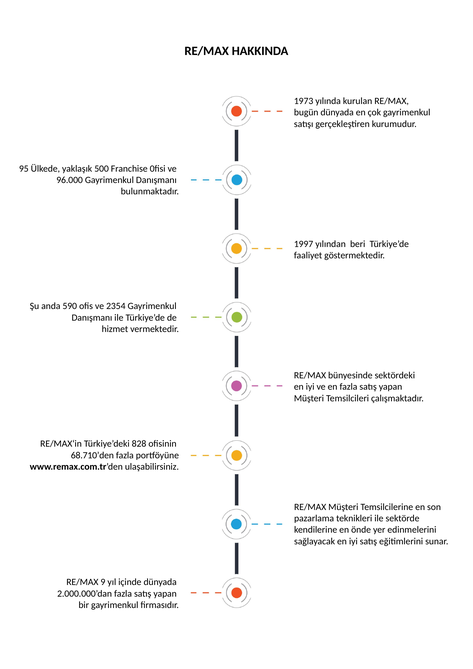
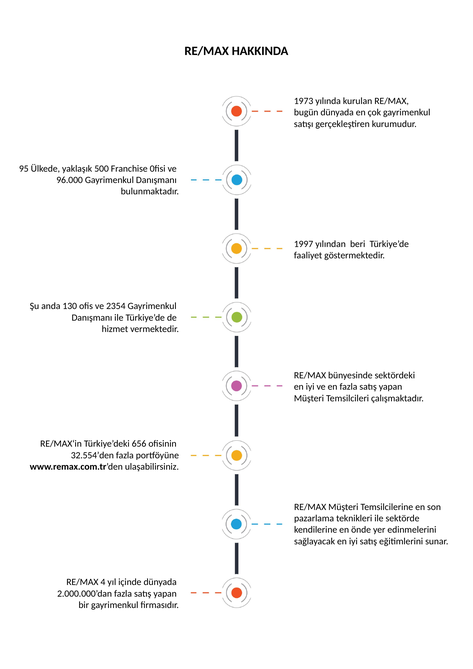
590: 590 -> 130
828: 828 -> 656
68.710’den: 68.710’den -> 32.554’den
9: 9 -> 4
